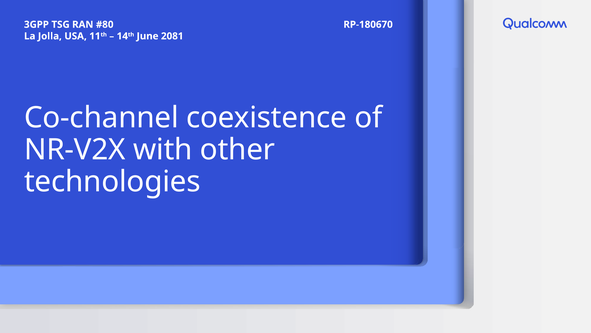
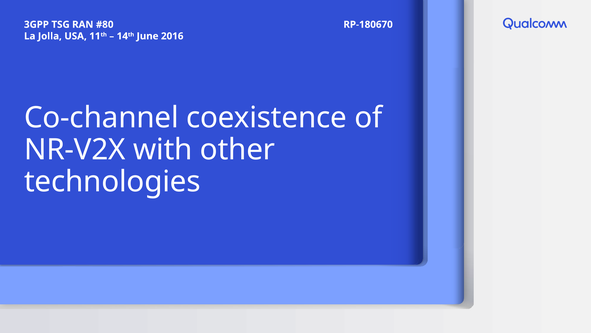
2081: 2081 -> 2016
